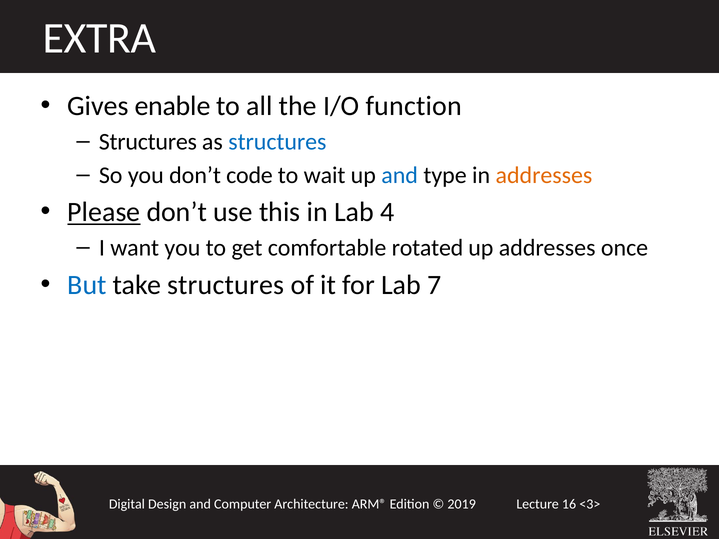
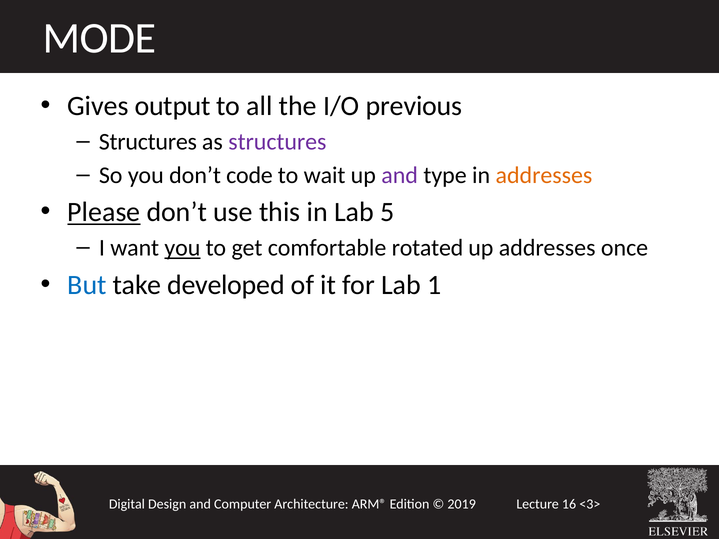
EXTRA: EXTRA -> MODE
enable: enable -> output
function: function -> previous
structures at (277, 142) colour: blue -> purple
and at (400, 175) colour: blue -> purple
4: 4 -> 5
you at (182, 248) underline: none -> present
take structures: structures -> developed
7: 7 -> 1
